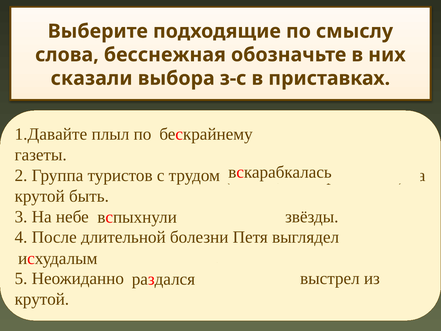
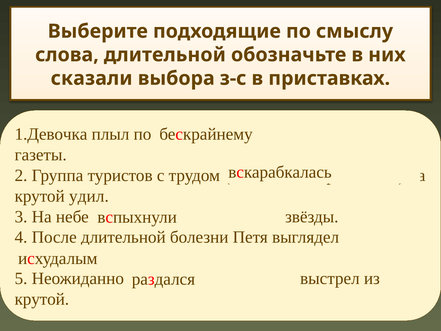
слова бесснежная: бесснежная -> длительной
1.Давайте: 1.Давайте -> 1.Девочка
быть: быть -> удил
